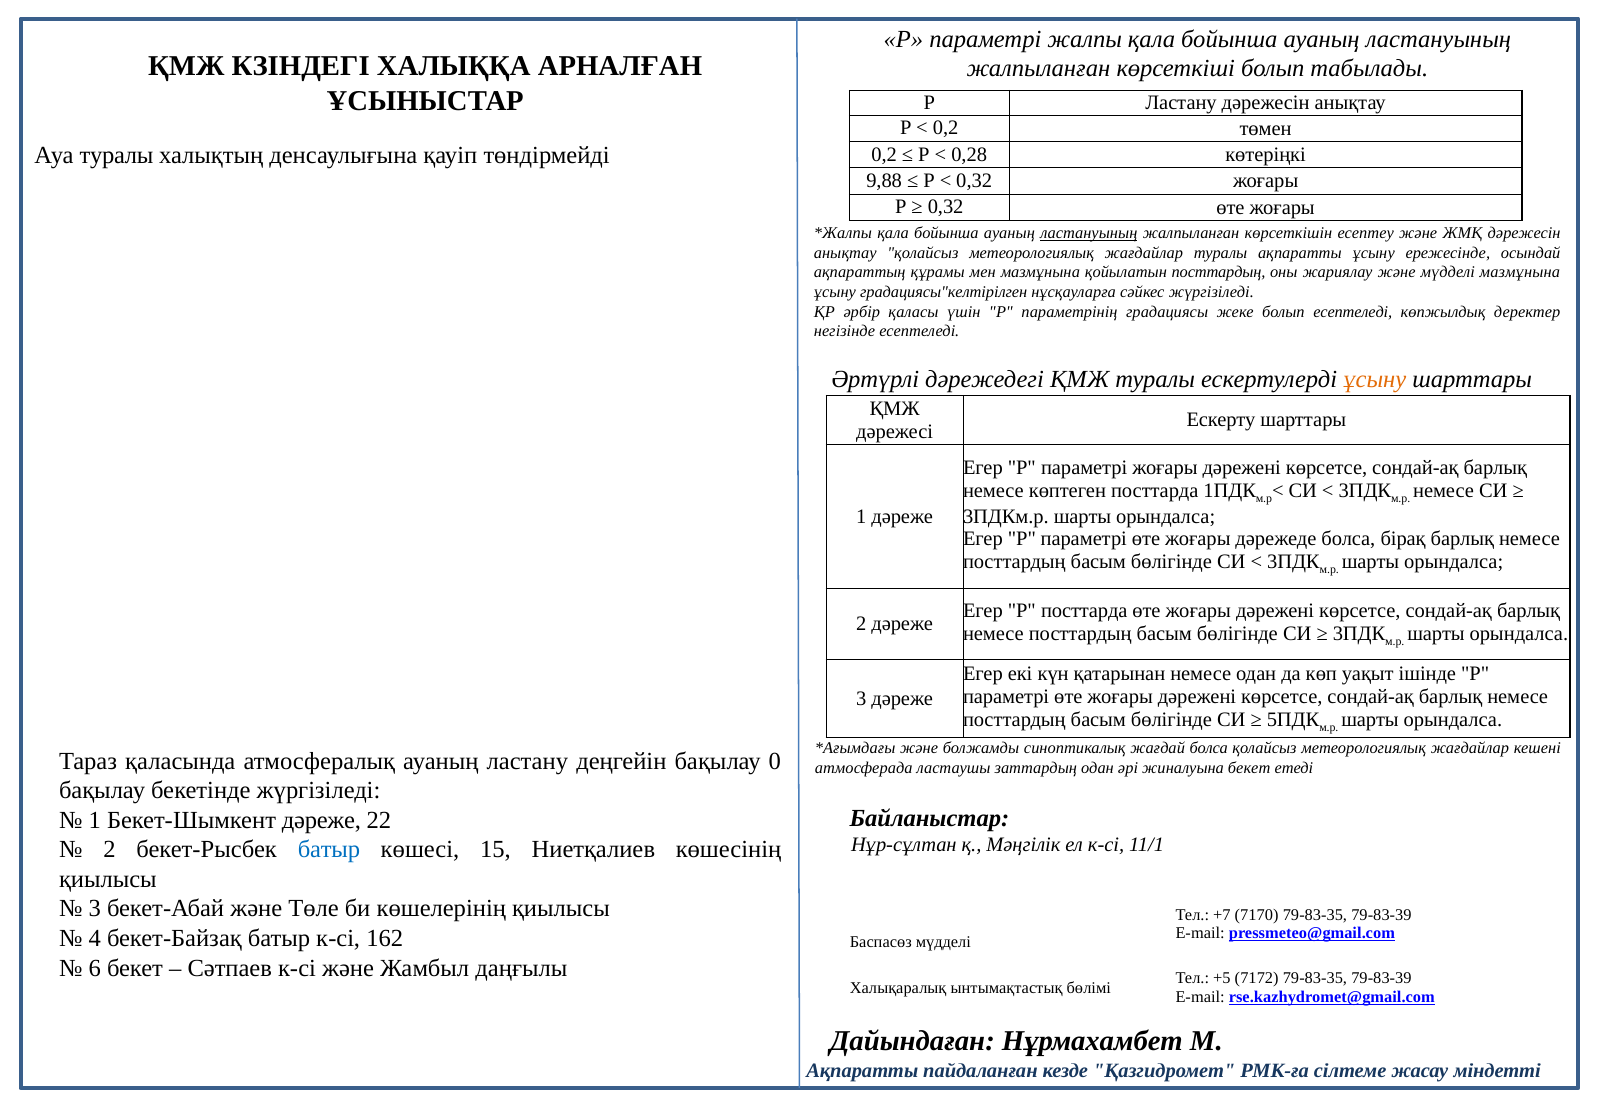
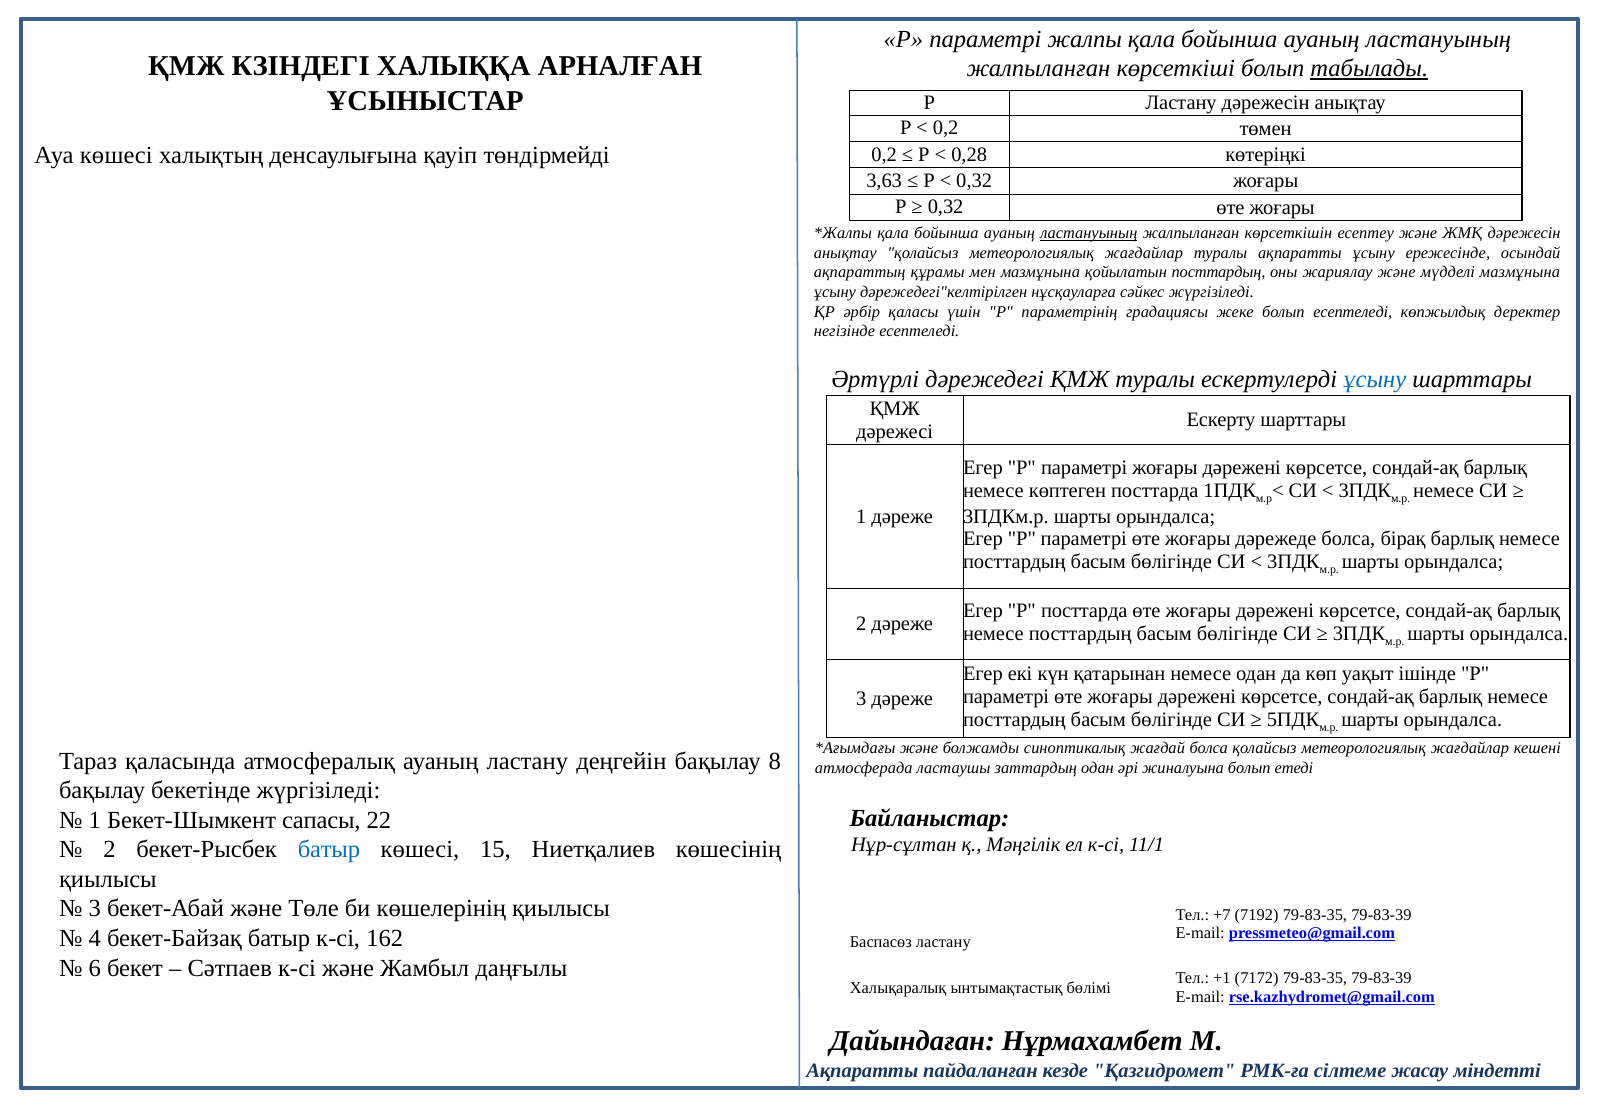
табылады underline: none -> present
Ауа туралы: туралы -> көшесі
9,88: 9,88 -> 3,63
градациясы"келтірілген: градациясы"келтірілген -> дәрежедегі"келтірілген
ұсыну at (1375, 379) colour: orange -> blue
0: 0 -> 8
жиналуына бекет: бекет -> болып
Бекет-Шымкент дәреже: дәреже -> сапасы
7170: 7170 -> 7192
Баспасөз мүдделі: мүдделі -> ластану
+5: +5 -> +1
